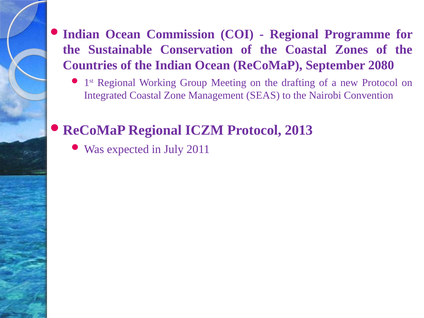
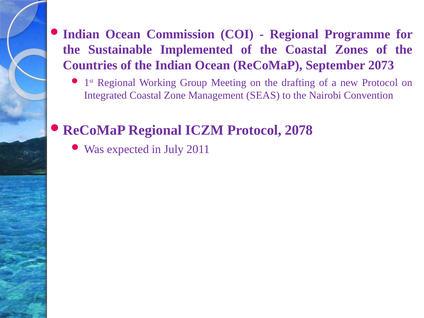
Conservation: Conservation -> Implemented
2080: 2080 -> 2073
2013: 2013 -> 2078
